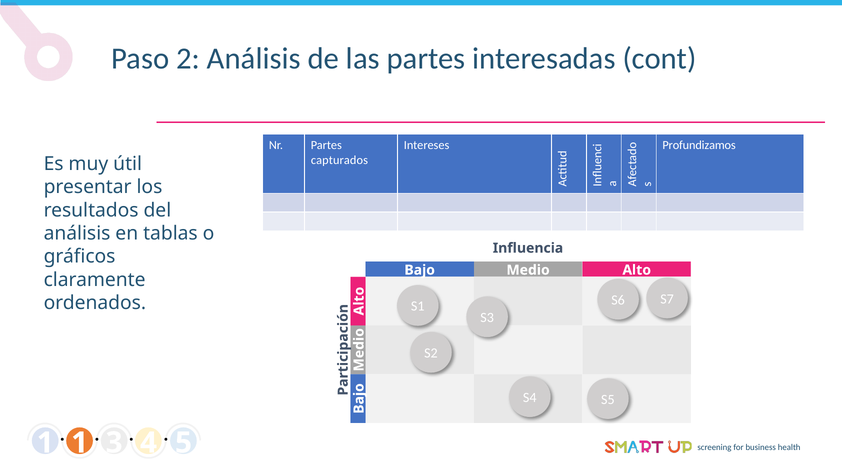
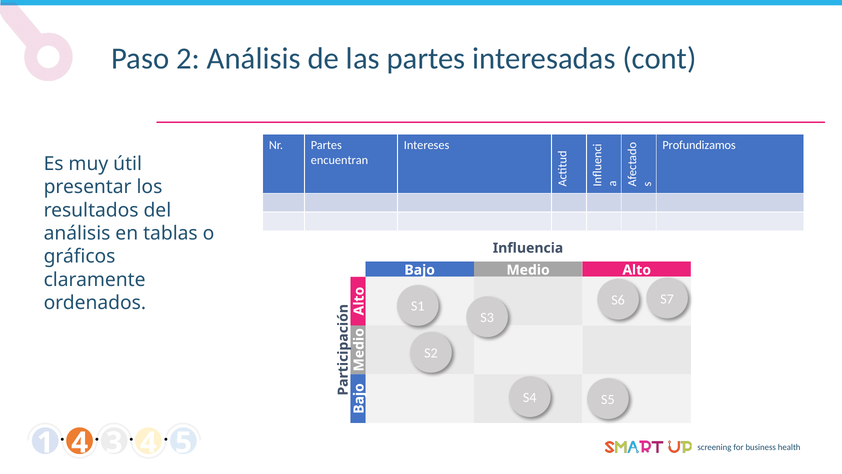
capturados: capturados -> encuentran
1 1: 1 -> 4
